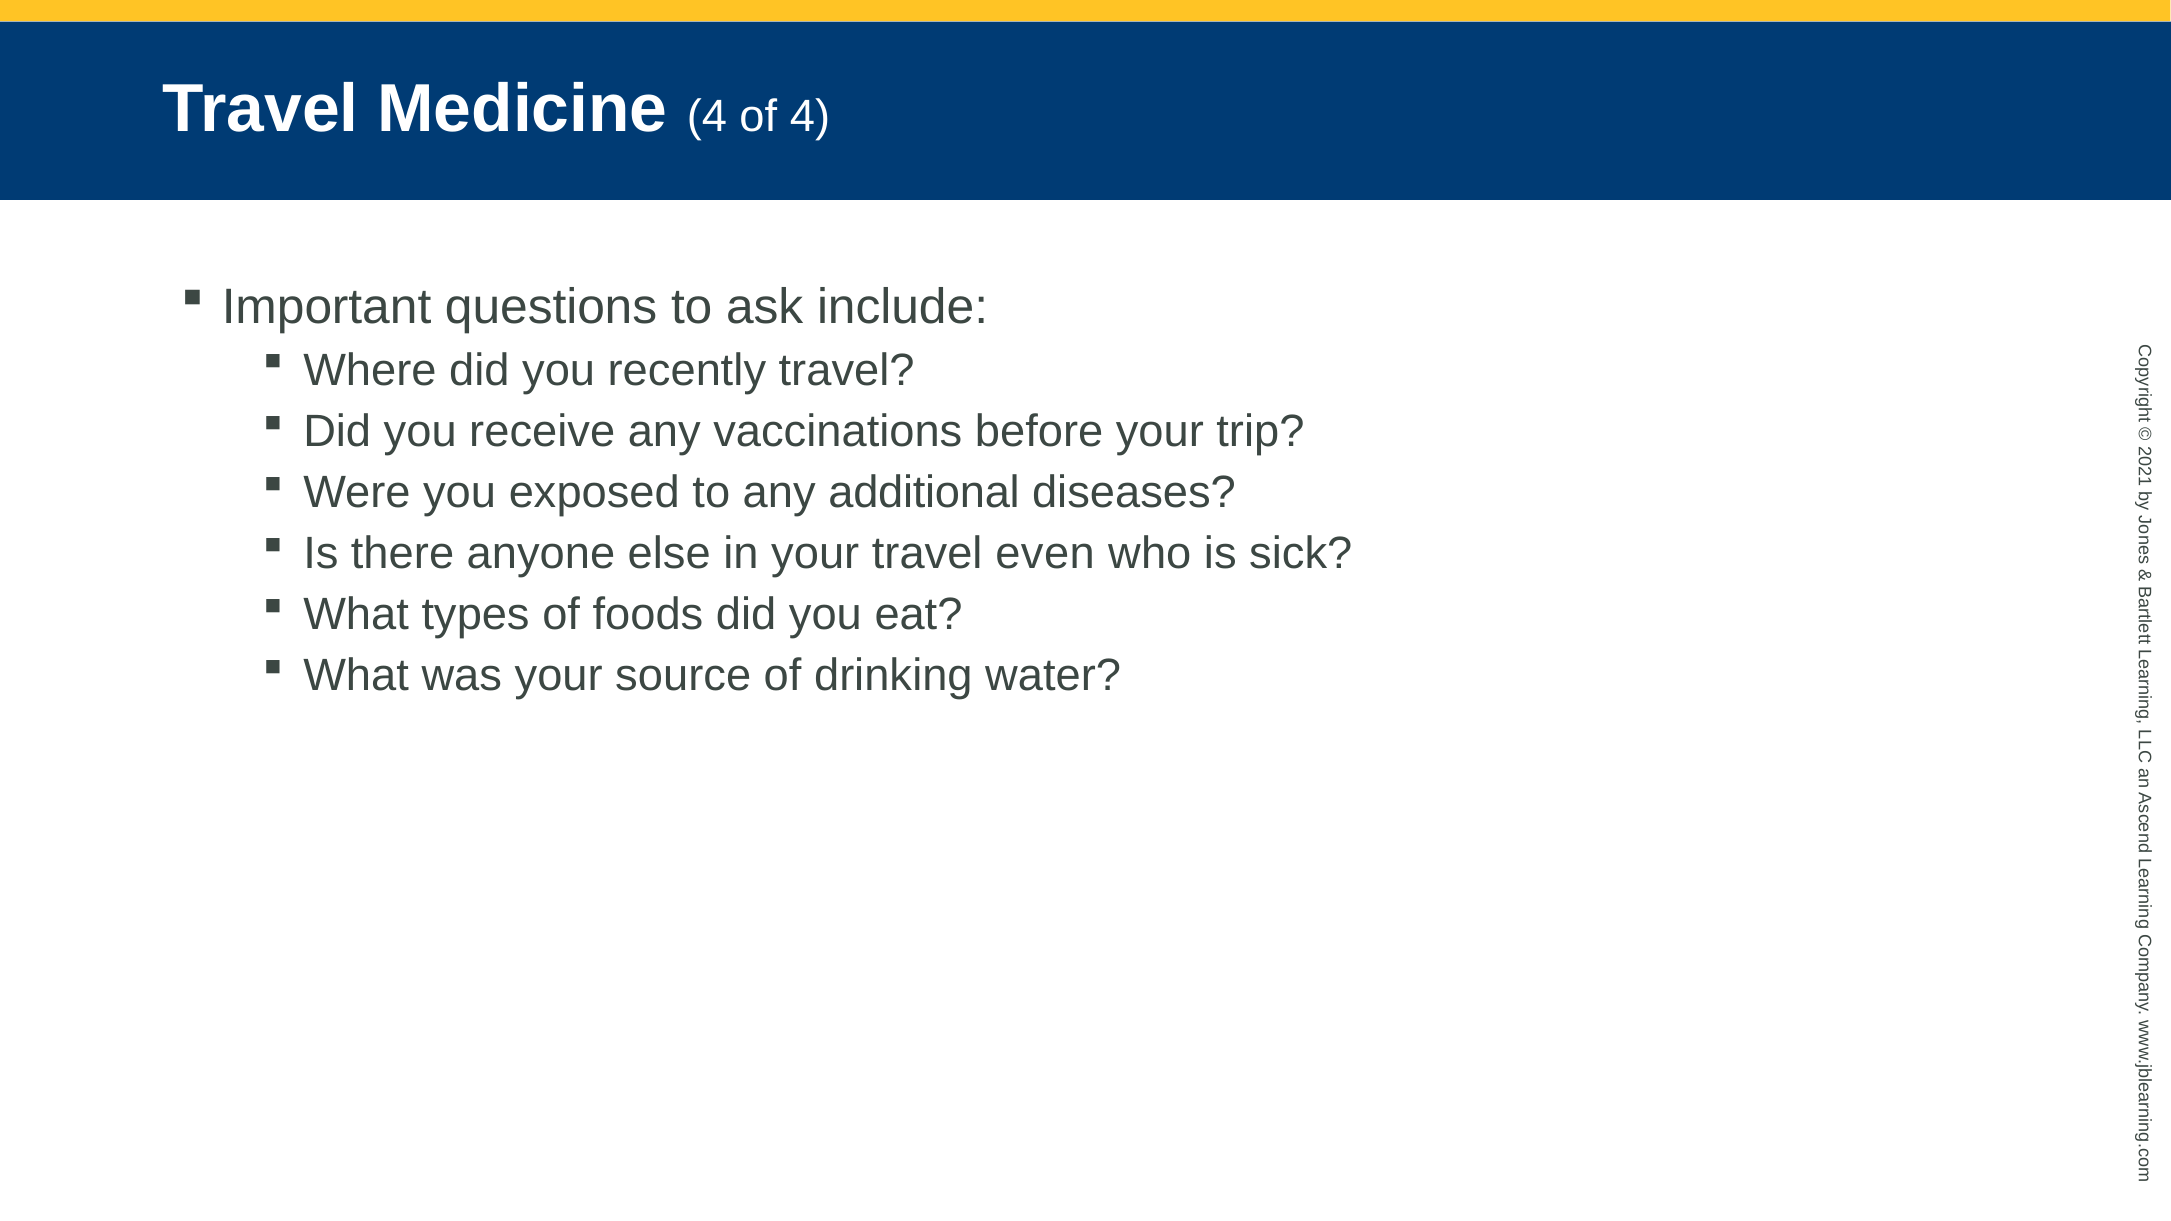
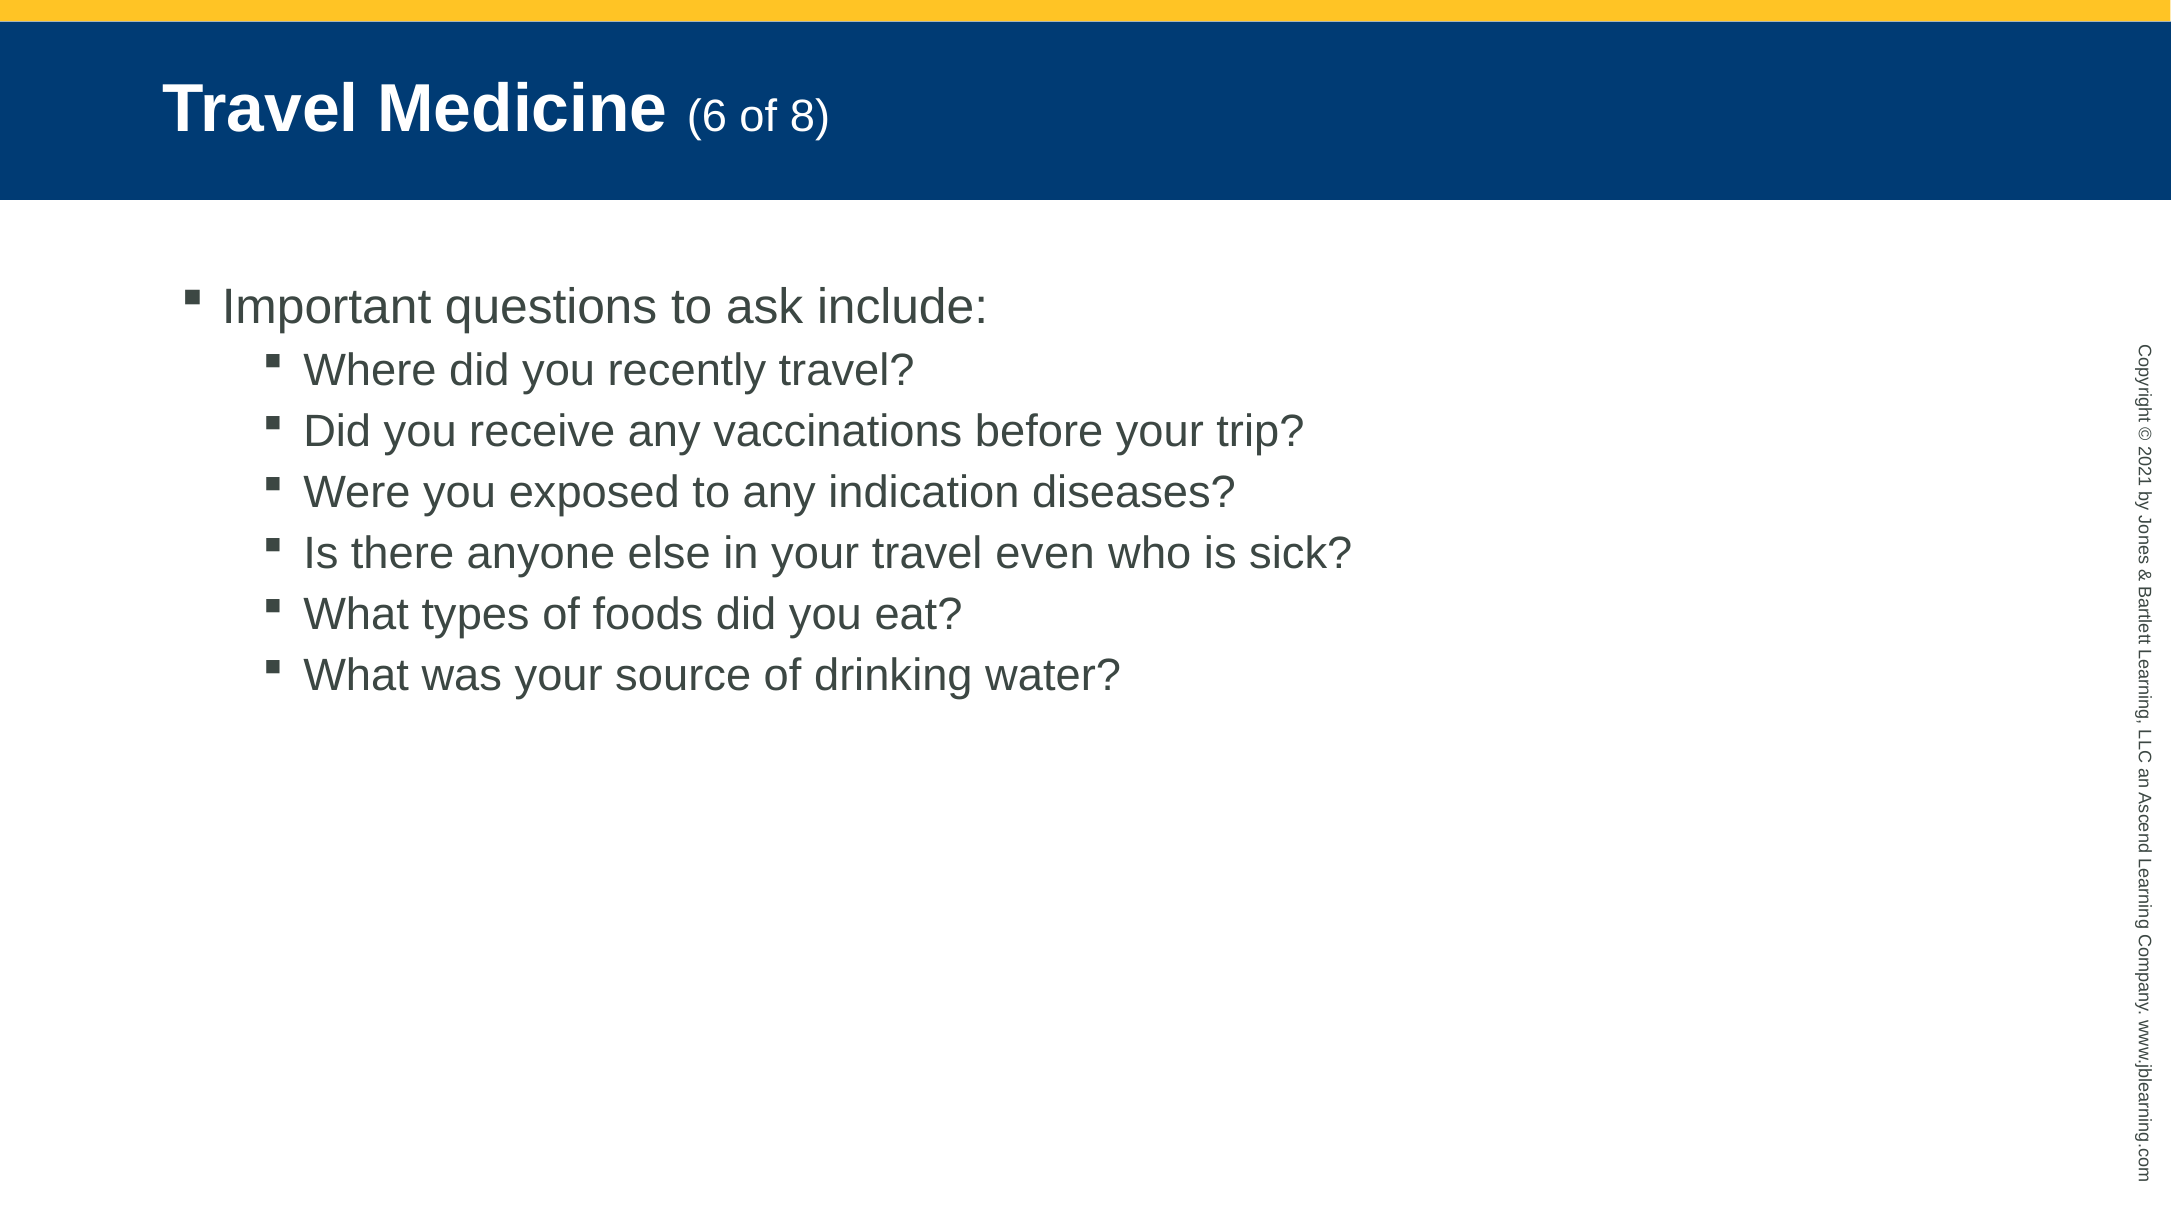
Medicine 4: 4 -> 6
of 4: 4 -> 8
additional: additional -> indication
